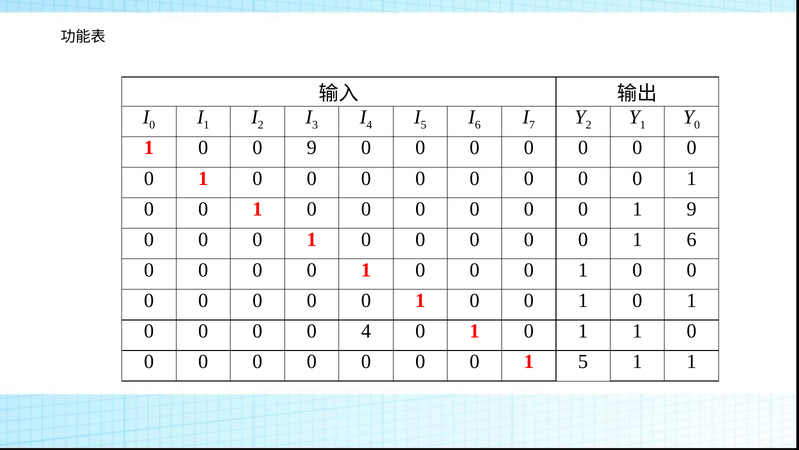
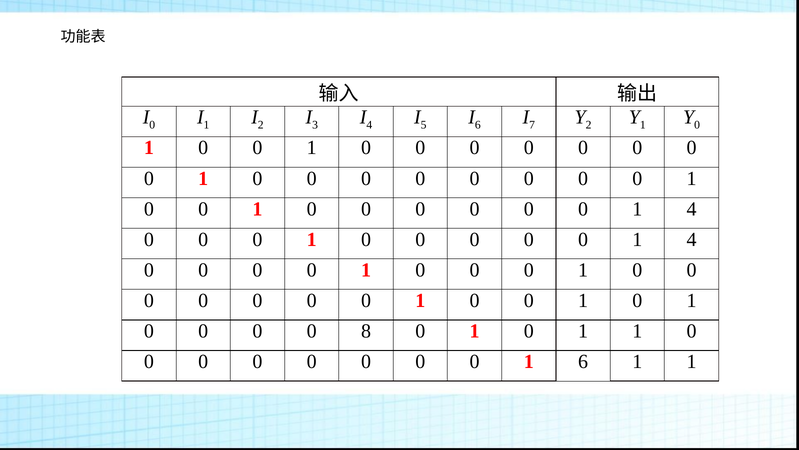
9 at (312, 148): 9 -> 1
9 at (692, 209): 9 -> 4
6 at (692, 239): 6 -> 4
0 4: 4 -> 8
1 5: 5 -> 6
